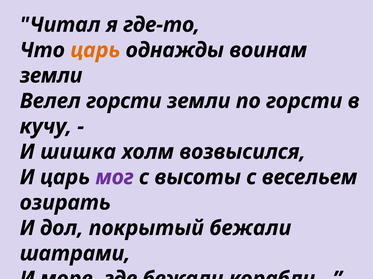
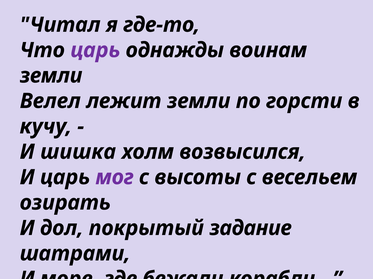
царь at (95, 50) colour: orange -> purple
Велел горсти: горсти -> лежит
покрытый бежали: бежали -> задание
